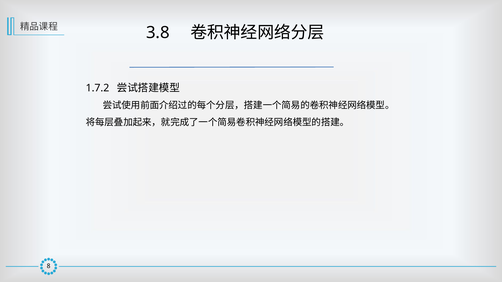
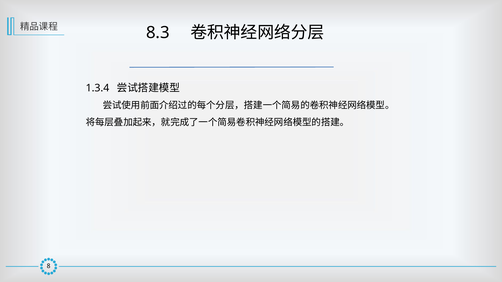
3.8: 3.8 -> 8.3
1.7.2: 1.7.2 -> 1.3.4
